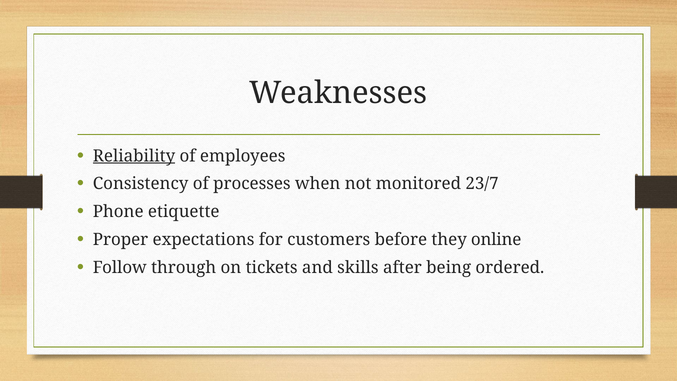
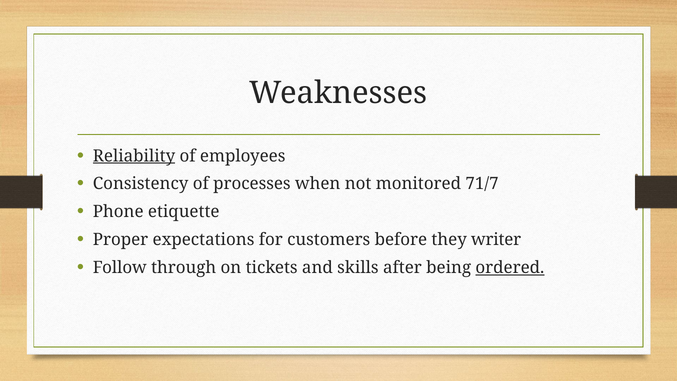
23/7: 23/7 -> 71/7
online: online -> writer
ordered underline: none -> present
